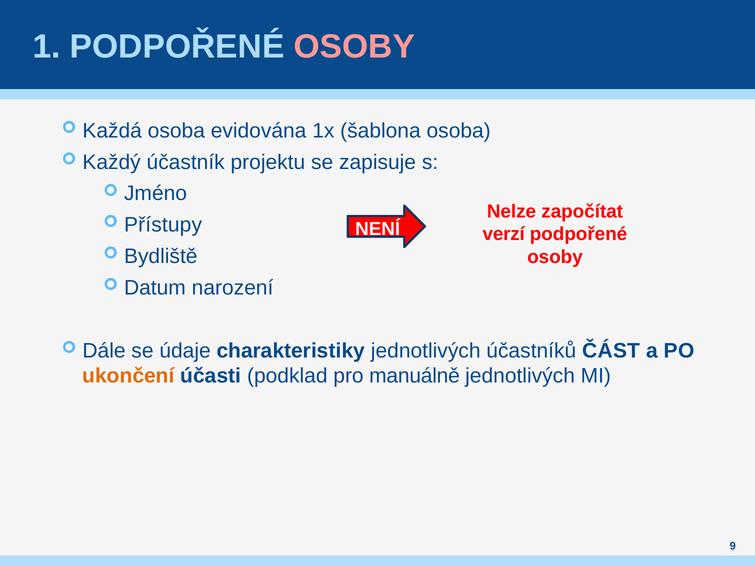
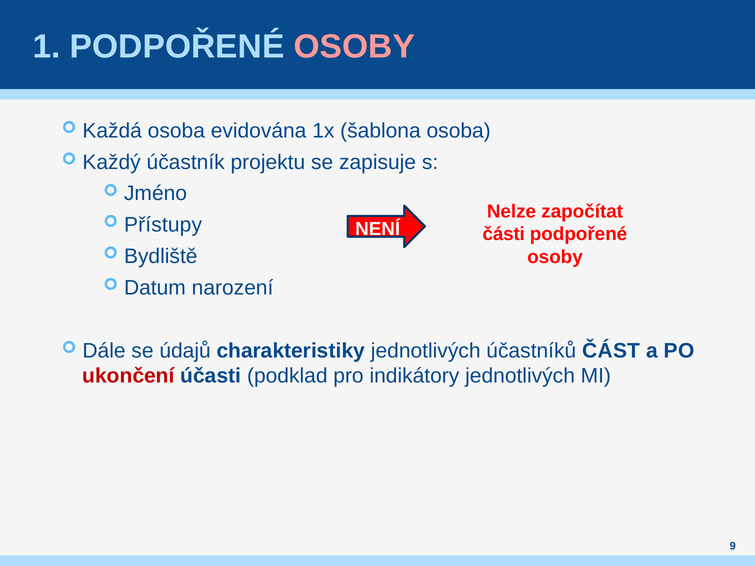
verzí: verzí -> části
údaje: údaje -> údajů
ukončení colour: orange -> red
manuálně: manuálně -> indikátory
